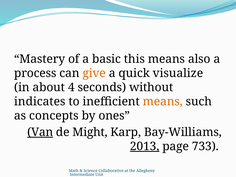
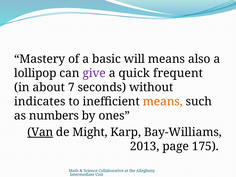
this: this -> will
process: process -> lollipop
give colour: orange -> purple
visualize: visualize -> frequent
4: 4 -> 7
concepts: concepts -> numbers
2013 underline: present -> none
733: 733 -> 175
